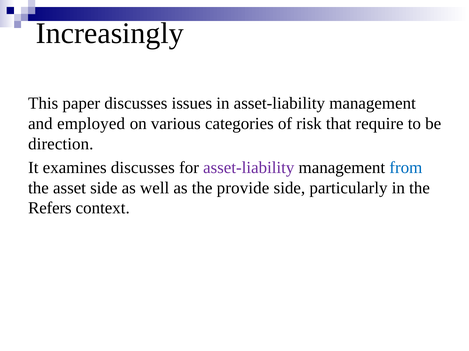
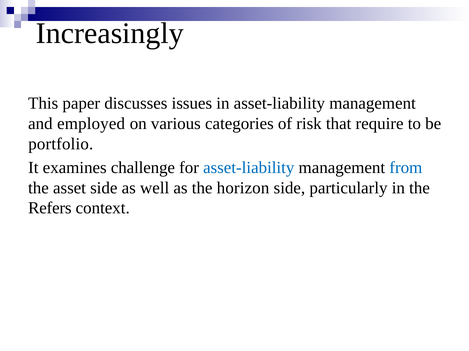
direction: direction -> portfolio
examines discusses: discusses -> challenge
asset-liability at (249, 168) colour: purple -> blue
provide: provide -> horizon
